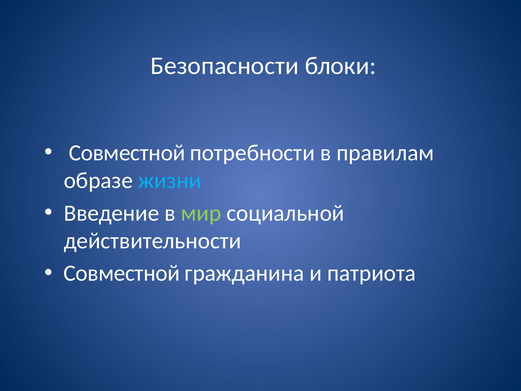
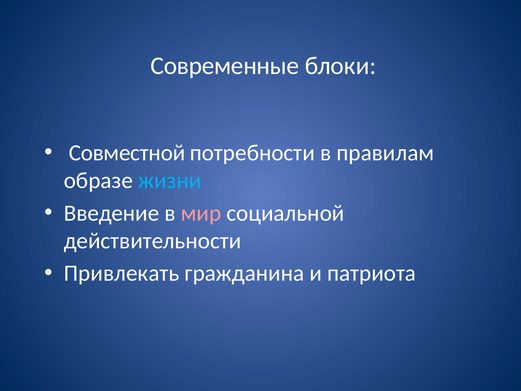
Безопасности: Безопасности -> Современные
мир colour: light green -> pink
Совместной at (122, 273): Совместной -> Привлекать
